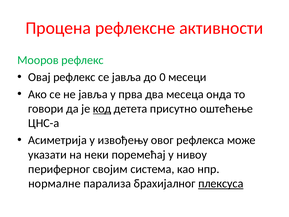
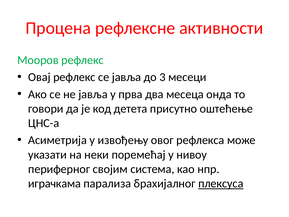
0: 0 -> 3
код underline: present -> none
нормалне: нормалне -> играчкама
